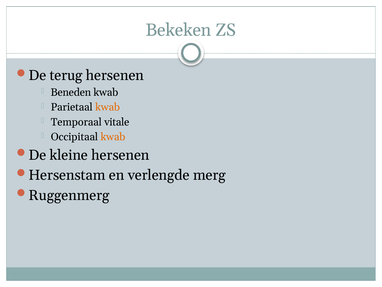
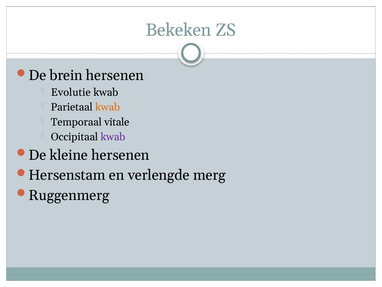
terug: terug -> brein
Beneden: Beneden -> Evolutie
kwab at (113, 137) colour: orange -> purple
